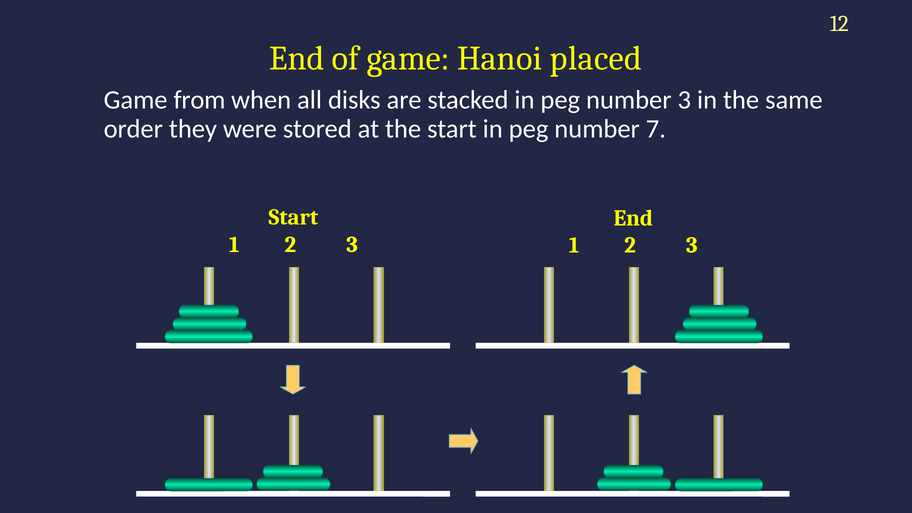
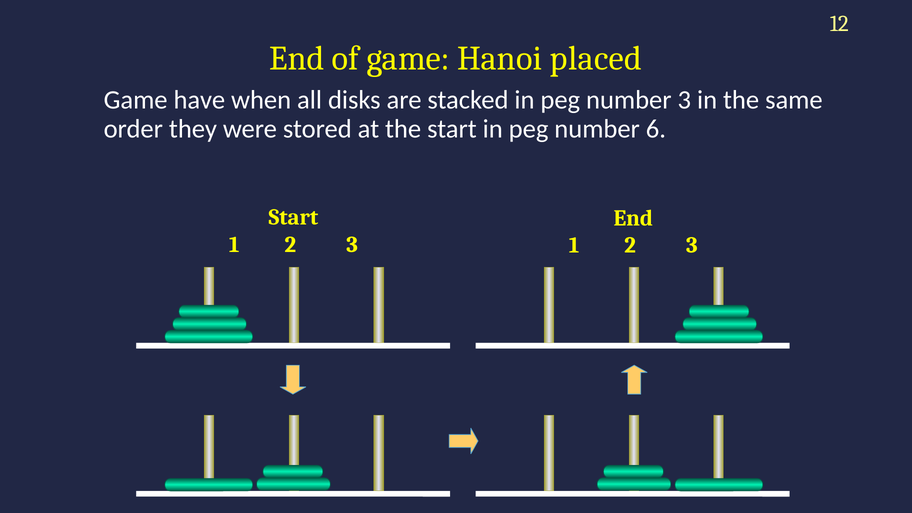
from: from -> have
7: 7 -> 6
